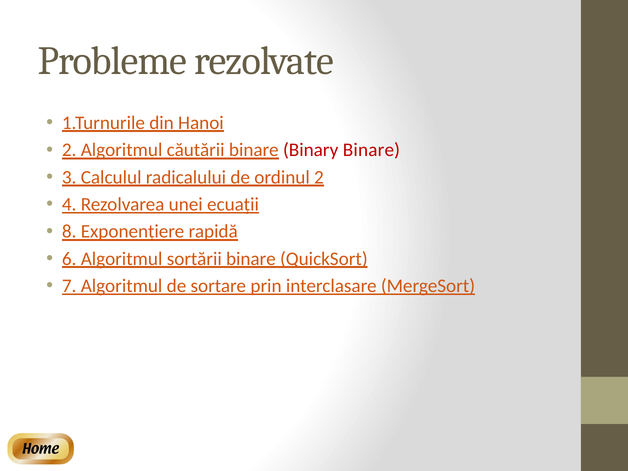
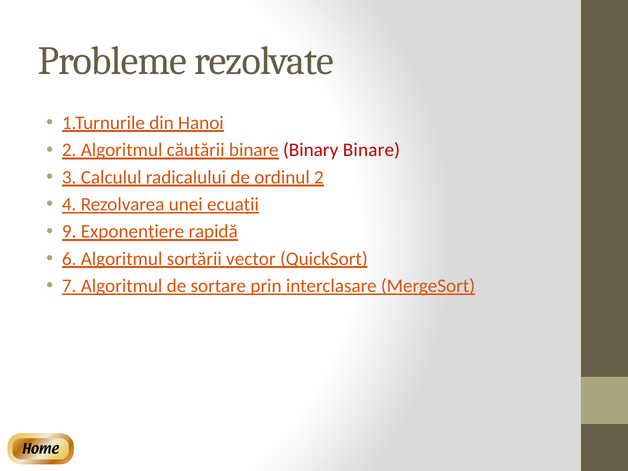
8: 8 -> 9
sortării binare: binare -> vector
